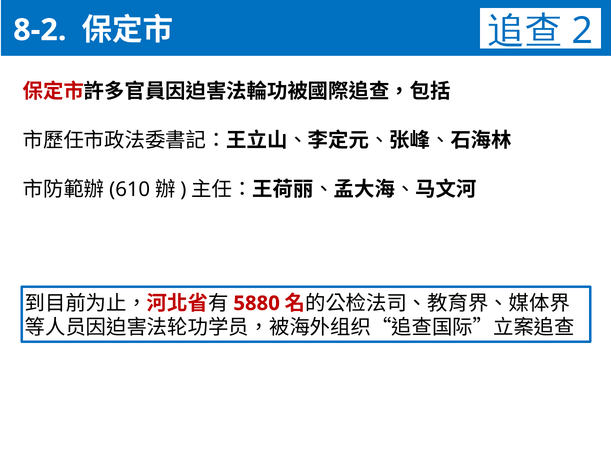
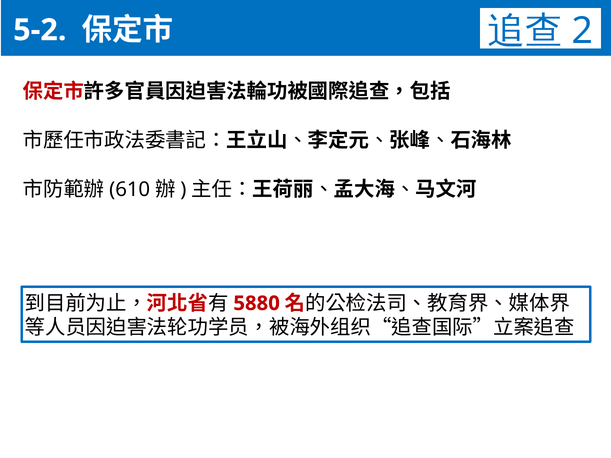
8-2: 8-2 -> 5-2
